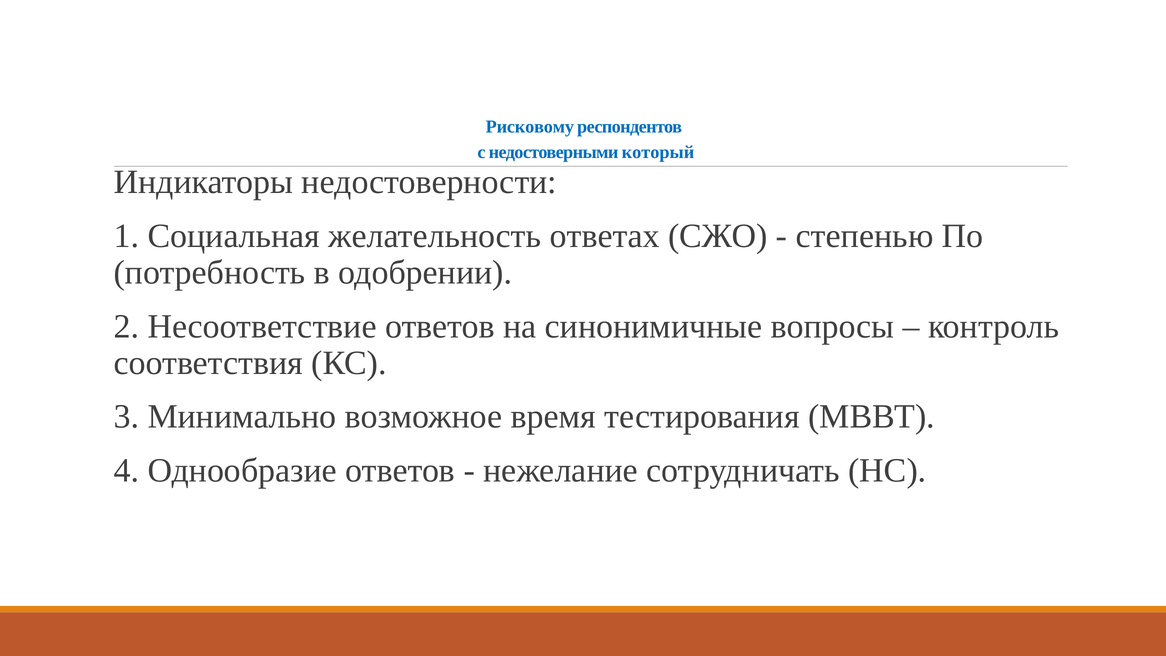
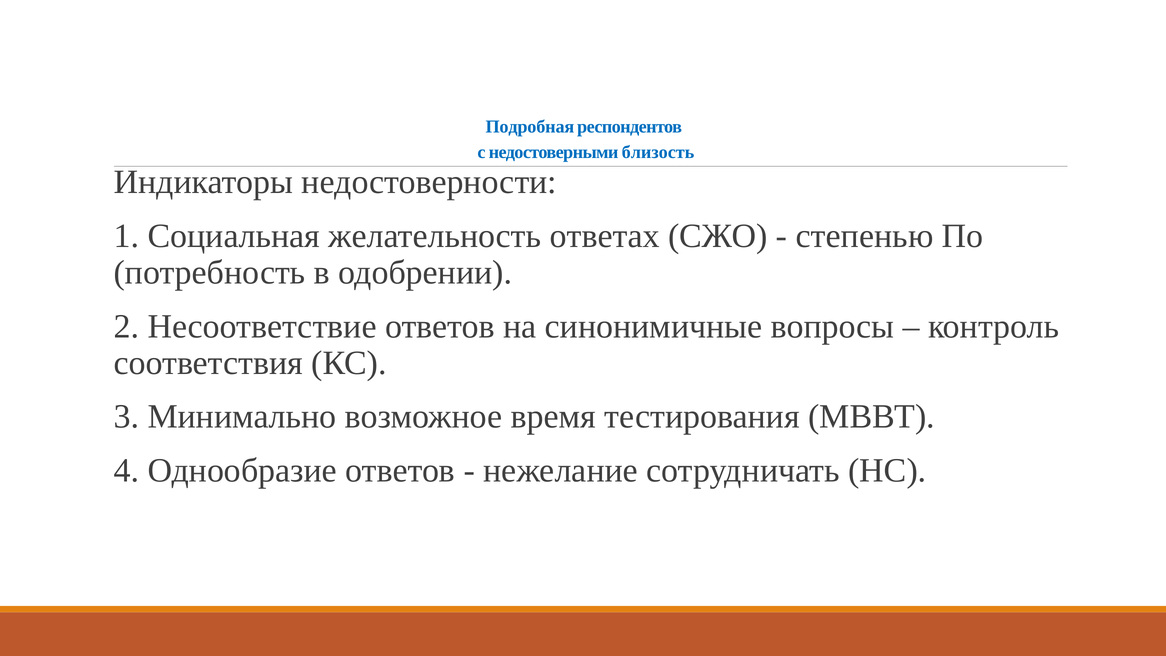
Рисковому: Рисковому -> Подробная
который: который -> близость
